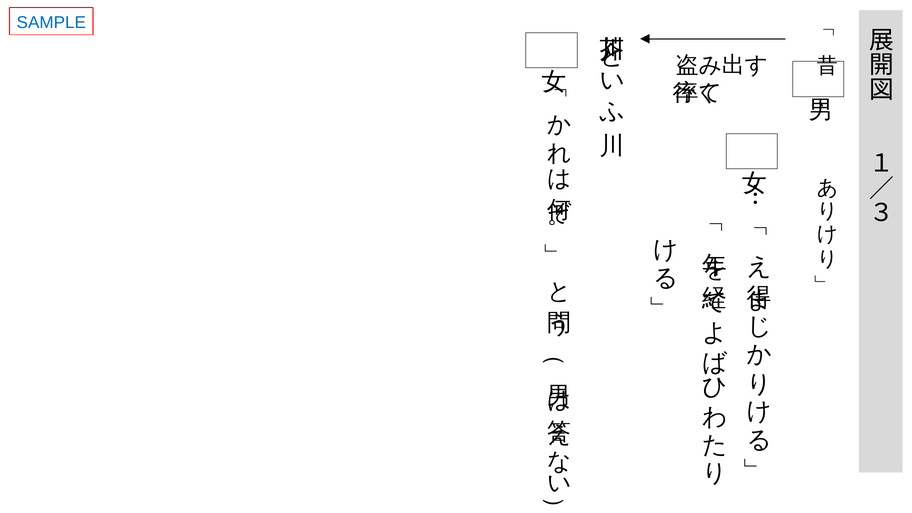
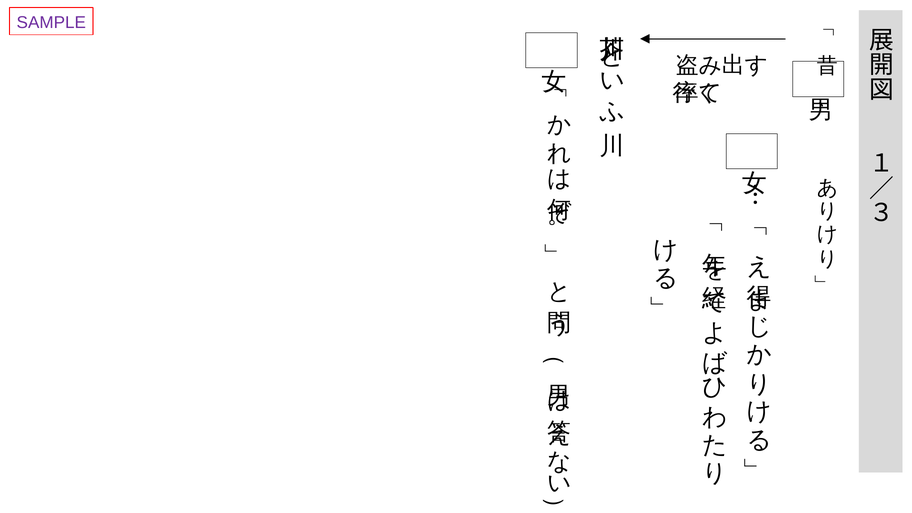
SAMPLE colour: blue -> purple
